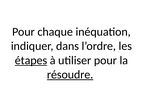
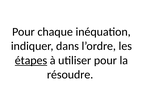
résoudre underline: present -> none
